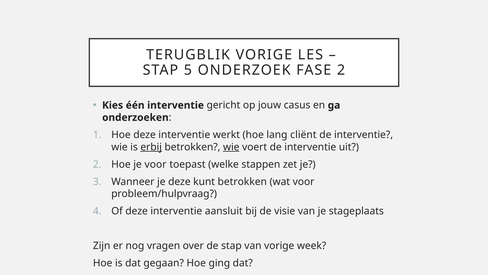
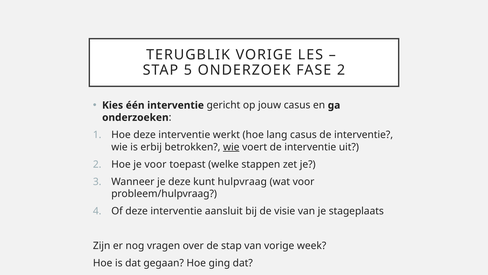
lang cliënt: cliënt -> casus
erbij underline: present -> none
kunt betrokken: betrokken -> hulpvraag
